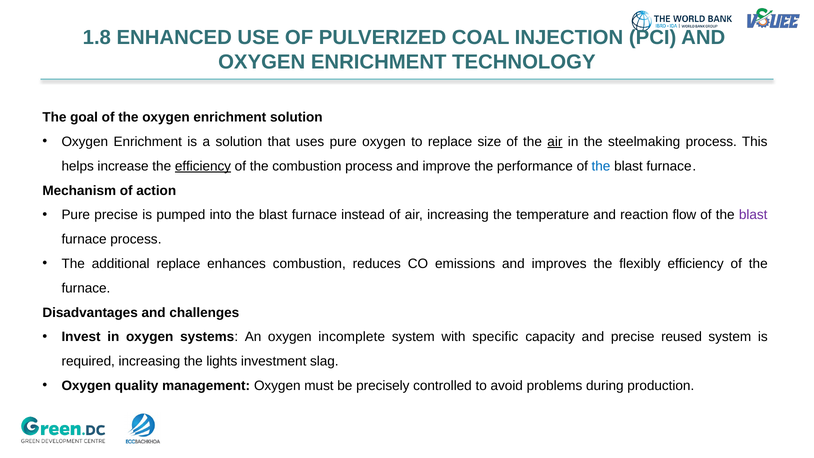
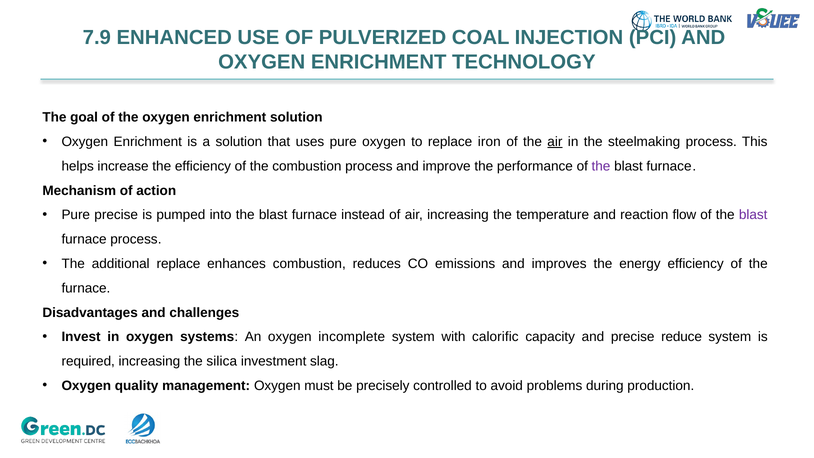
1.8: 1.8 -> 7.9
size: size -> iron
efficiency at (203, 166) underline: present -> none
the at (601, 166) colour: blue -> purple
flexibly: flexibly -> energy
specific: specific -> calorific
reused: reused -> reduce
lights: lights -> silica
